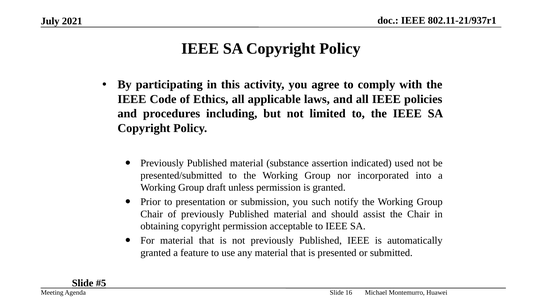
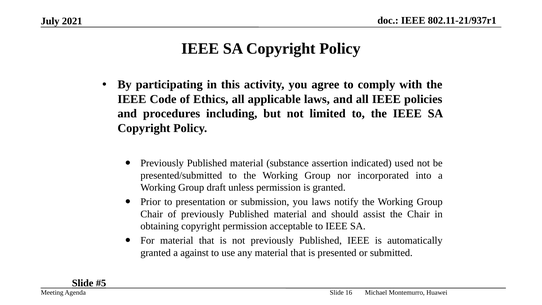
you such: such -> laws
feature: feature -> against
